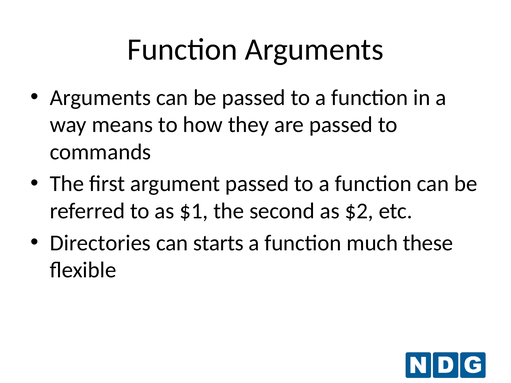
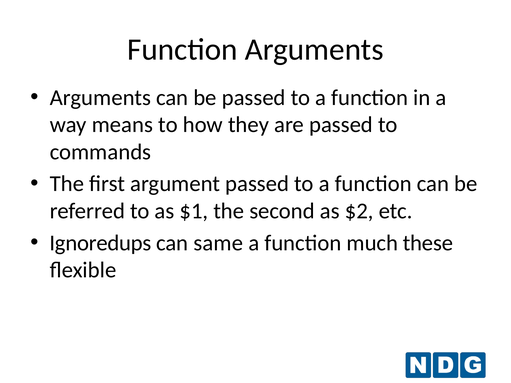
Directories: Directories -> Ignoredups
starts: starts -> same
